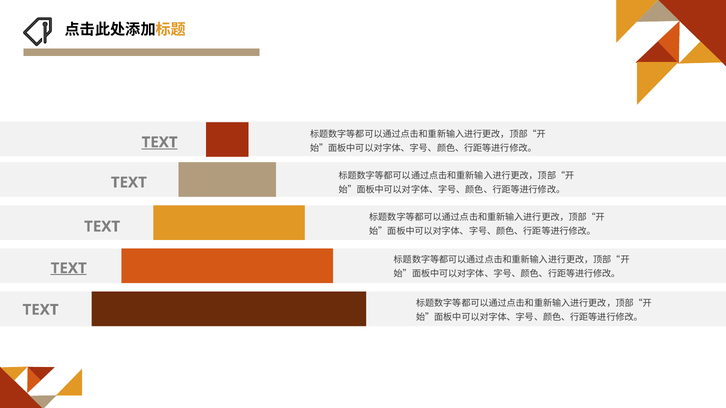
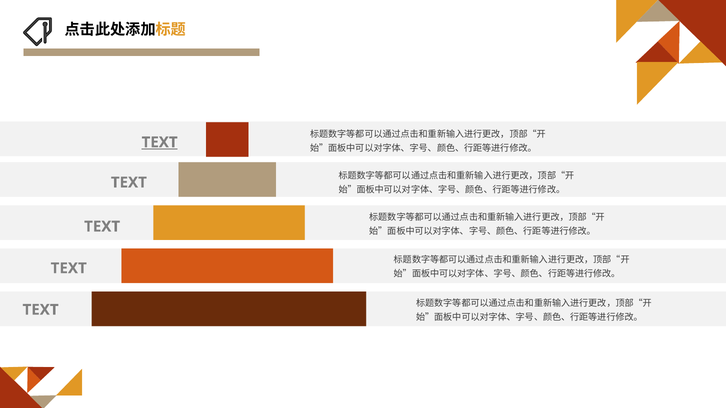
TEXT at (69, 268) underline: present -> none
